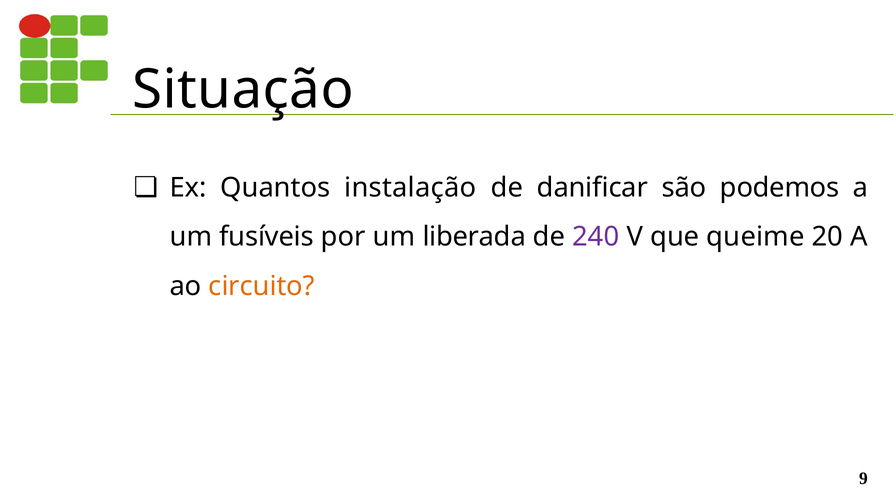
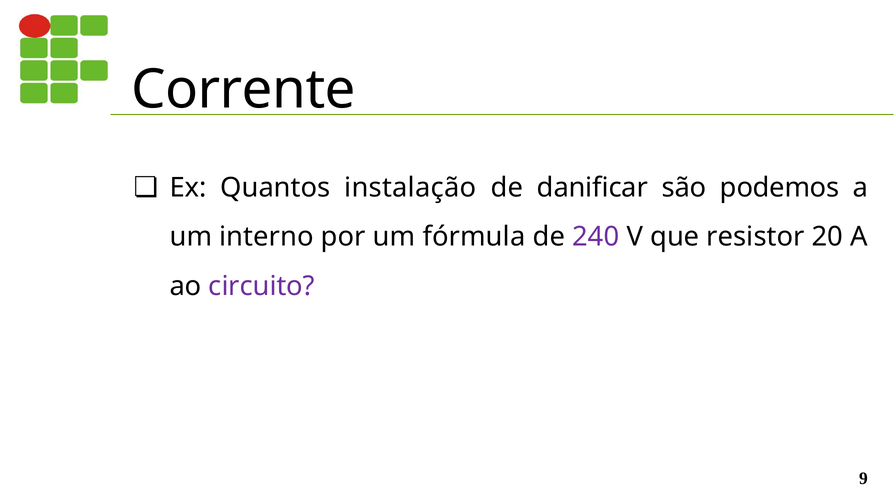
Situação: Situação -> Corrente
fusíveis: fusíveis -> interno
liberada: liberada -> fórmula
queime: queime -> resistor
circuito colour: orange -> purple
